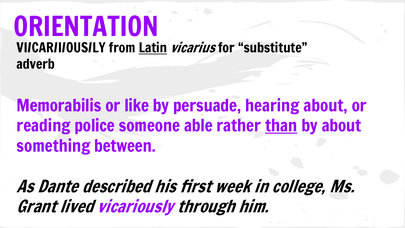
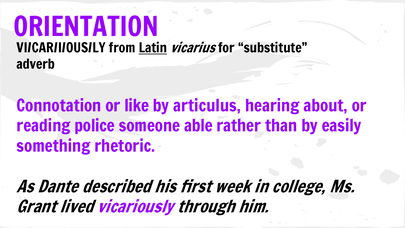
Memorabilis: Memorabilis -> Connotation
persuade: persuade -> articulus
than underline: present -> none
by about: about -> easily
between: between -> rhetoric
